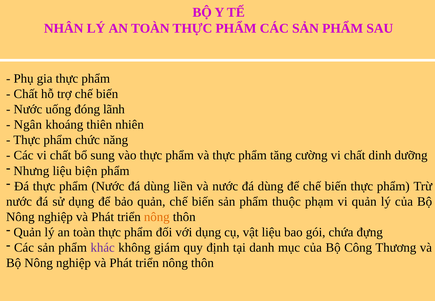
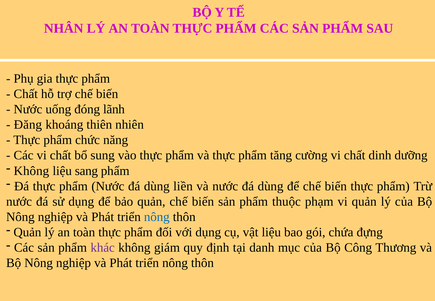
Ngân: Ngân -> Đăng
Nhưng at (31, 171): Nhưng -> Không
biện: biện -> sang
nông at (157, 217) colour: orange -> blue
